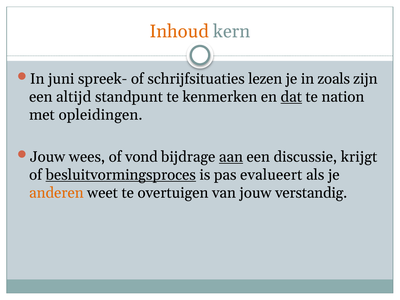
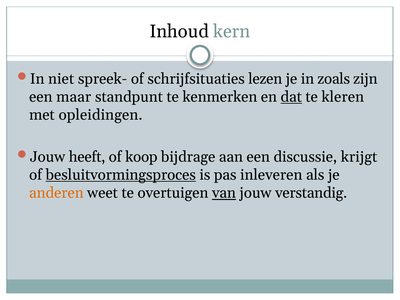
Inhoud colour: orange -> black
juni: juni -> niet
altijd: altijd -> maar
nation: nation -> kleren
wees: wees -> heeft
vond: vond -> koop
aan underline: present -> none
evalueert: evalueert -> inleveren
van underline: none -> present
